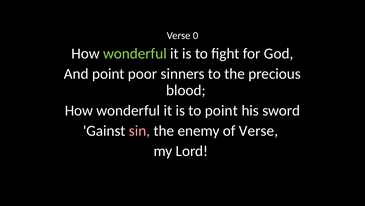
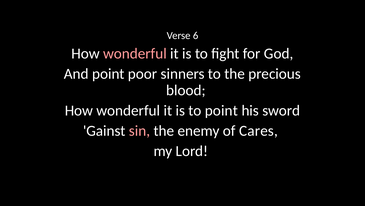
0: 0 -> 6
wonderful at (135, 53) colour: light green -> pink
of Verse: Verse -> Cares
